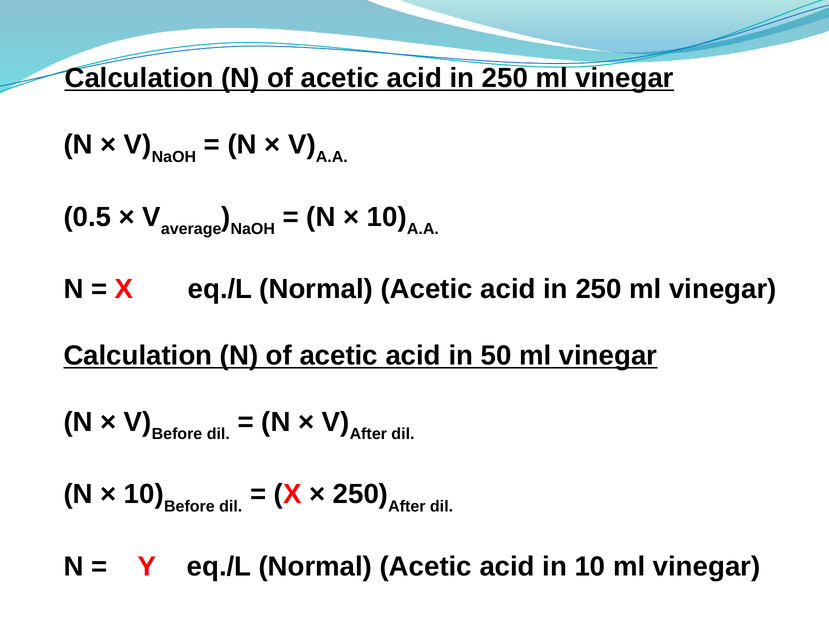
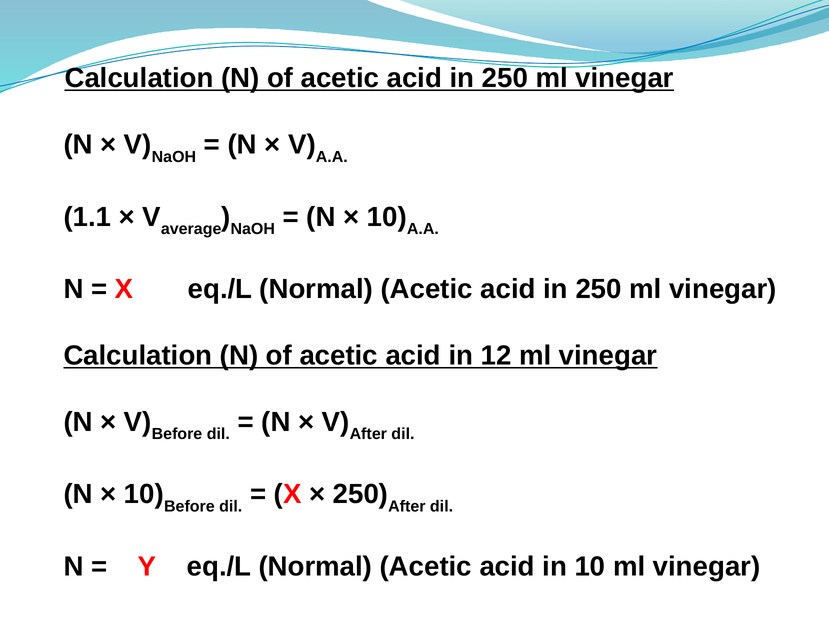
0.5: 0.5 -> 1.1
50: 50 -> 12
